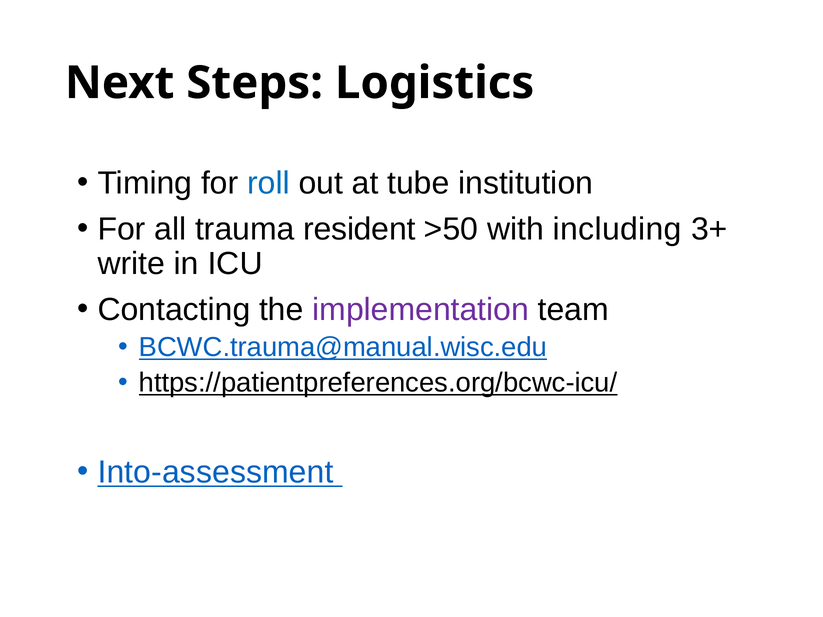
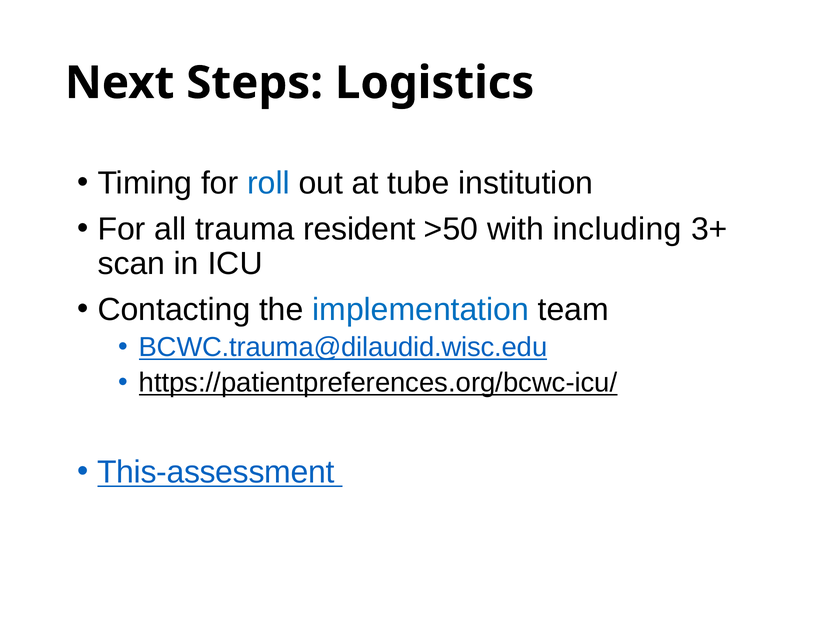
write: write -> scan
implementation colour: purple -> blue
BCWC.trauma@manual.wisc.edu: BCWC.trauma@manual.wisc.edu -> BCWC.trauma@dilaudid.wisc.edu
Into-assessment: Into-assessment -> This-assessment
